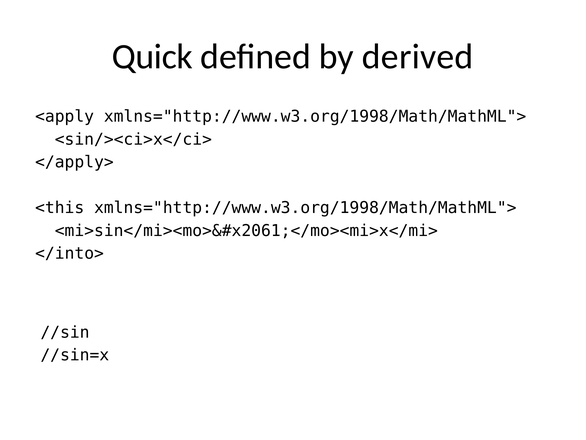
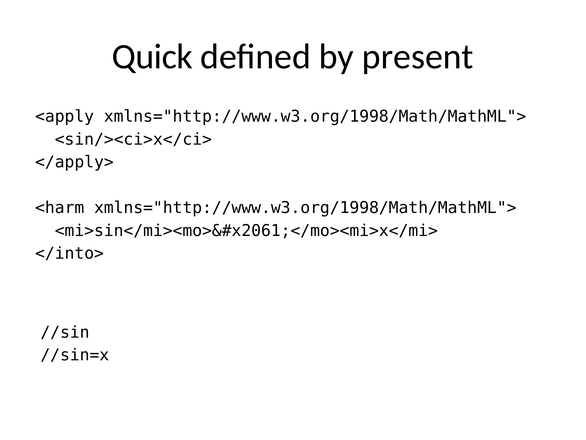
derived: derived -> present
<this: <this -> <harm
